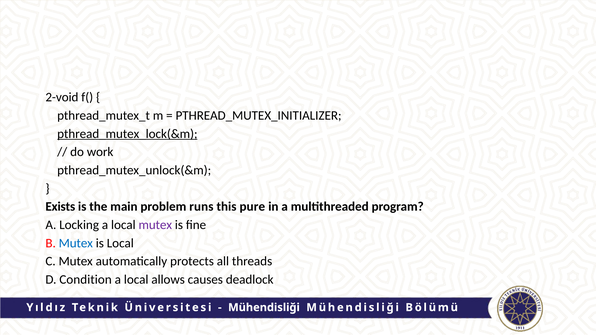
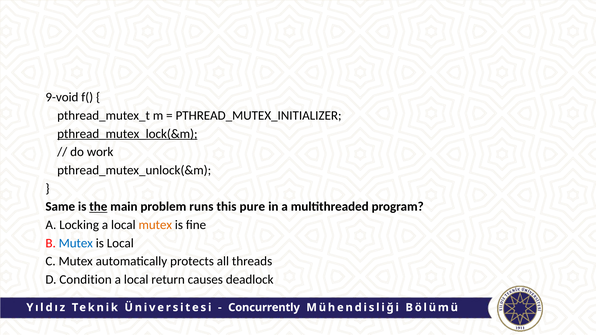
2-void: 2-void -> 9-void
Exists: Exists -> Same
the underline: none -> present
mutex at (155, 225) colour: purple -> orange
allows: allows -> return
Mühendisliği at (264, 308): Mühendisliği -> Concurrently
